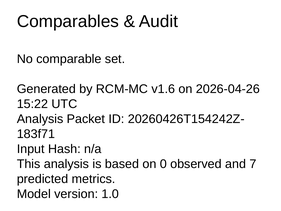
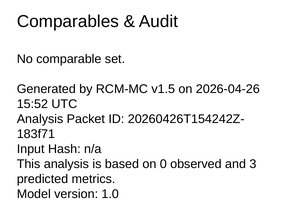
v1.6: v1.6 -> v1.5
15:22: 15:22 -> 15:52
7: 7 -> 3
